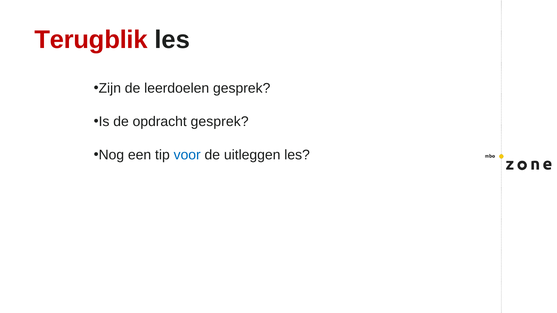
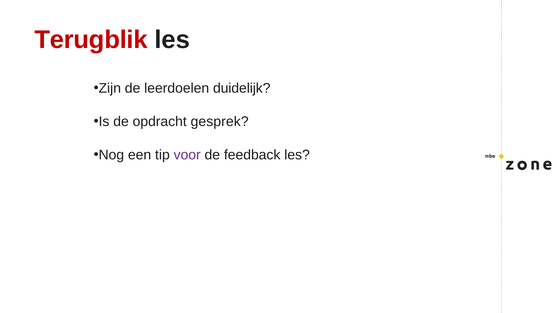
leerdoelen gesprek: gesprek -> duidelijk
voor colour: blue -> purple
uitleggen: uitleggen -> feedback
